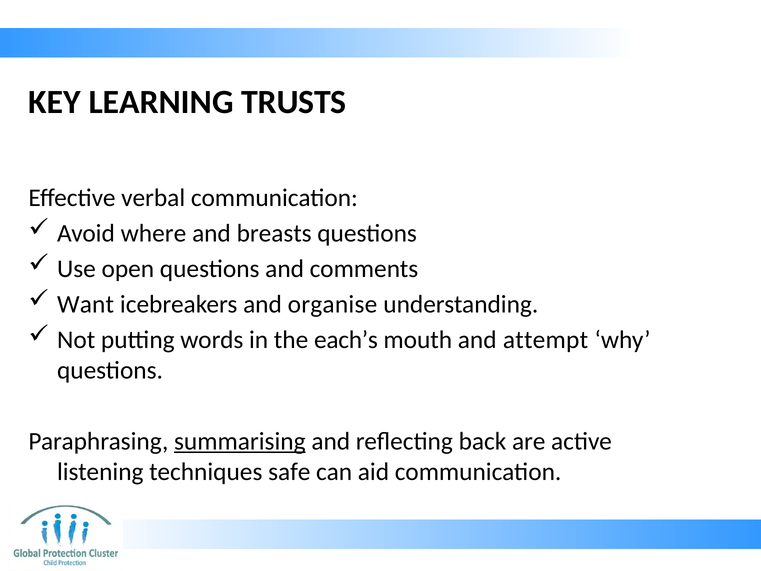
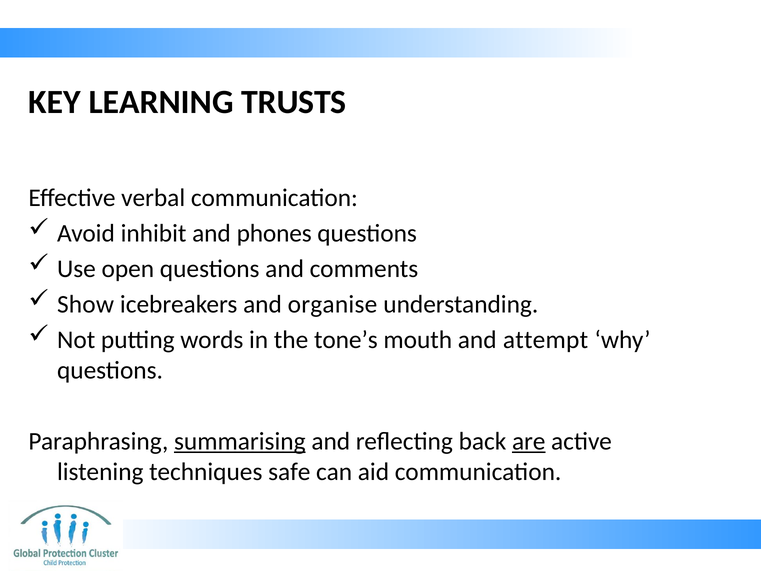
where: where -> inhibit
breasts: breasts -> phones
Want: Want -> Show
each’s: each’s -> tone’s
are underline: none -> present
